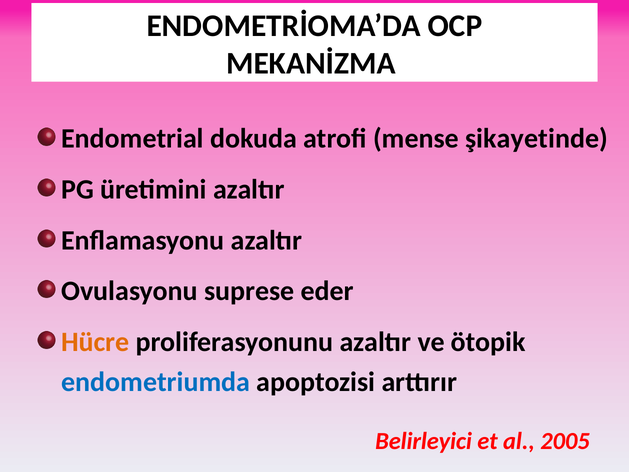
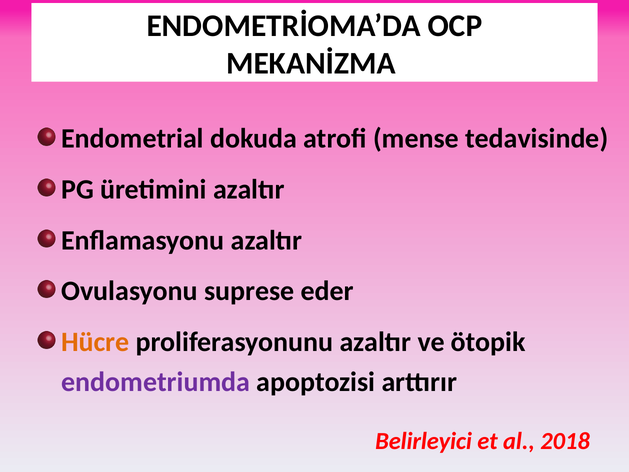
şikayetinde: şikayetinde -> tedavisinde
endometriumda colour: blue -> purple
2005: 2005 -> 2018
